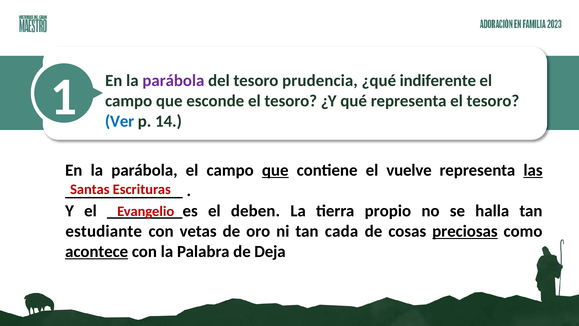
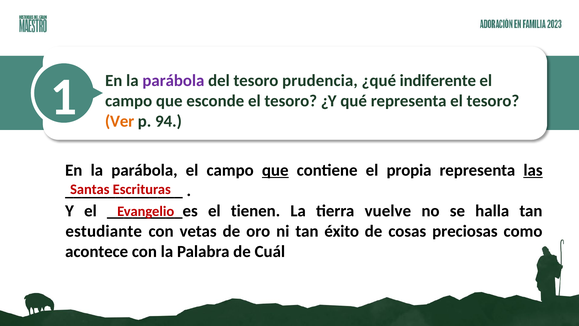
Ver colour: blue -> orange
14: 14 -> 94
vuelve: vuelve -> propia
deben: deben -> tienen
propio: propio -> vuelve
cada: cada -> éxito
preciosas underline: present -> none
acontece underline: present -> none
Deja: Deja -> Cuál
